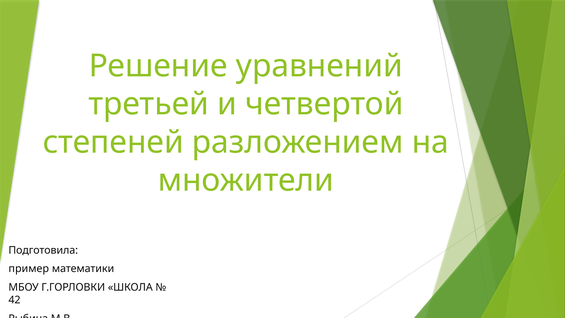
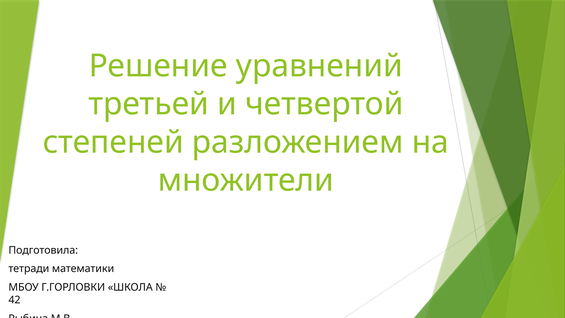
пример: пример -> тетради
